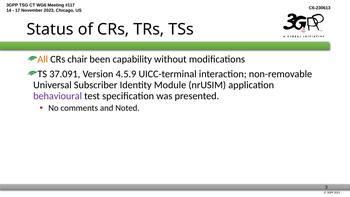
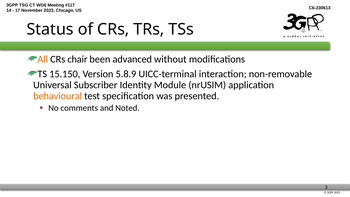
capability: capability -> advanced
37.091: 37.091 -> 15.150
4.5.9: 4.5.9 -> 5.8.9
behavioural colour: purple -> orange
